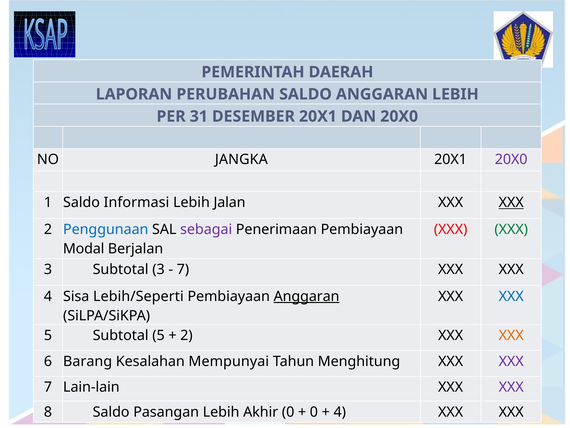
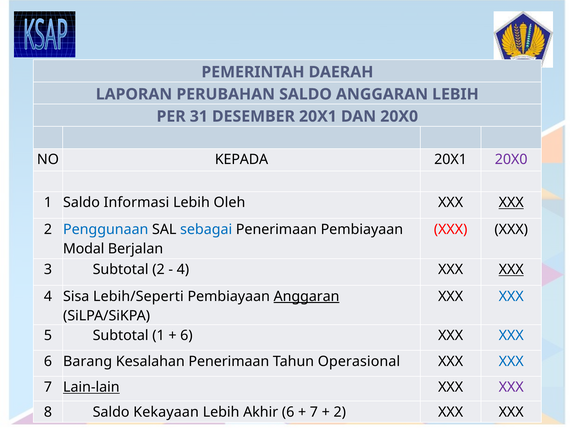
JANGKA: JANGKA -> KEPADA
Jalan: Jalan -> Oleh
sebagai colour: purple -> blue
XXX at (511, 229) colour: green -> black
Subtotal 3: 3 -> 2
7 at (183, 269): 7 -> 4
XXX at (511, 269) underline: none -> present
Subtotal 5: 5 -> 1
2 at (186, 335): 2 -> 6
XXX at (511, 335) colour: orange -> blue
Kesalahan Mempunyai: Mempunyai -> Penerimaan
Menghitung: Menghitung -> Operasional
XXX at (511, 361) colour: purple -> blue
Lain-lain underline: none -> present
Pasangan: Pasangan -> Kekayaan
Akhir 0: 0 -> 6
0 at (314, 411): 0 -> 7
4 at (340, 411): 4 -> 2
